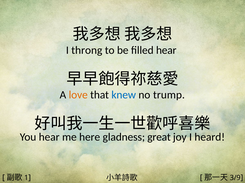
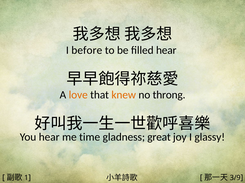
throng: throng -> before
knew colour: blue -> orange
trump: trump -> throng
here: here -> time
heard: heard -> glassy
